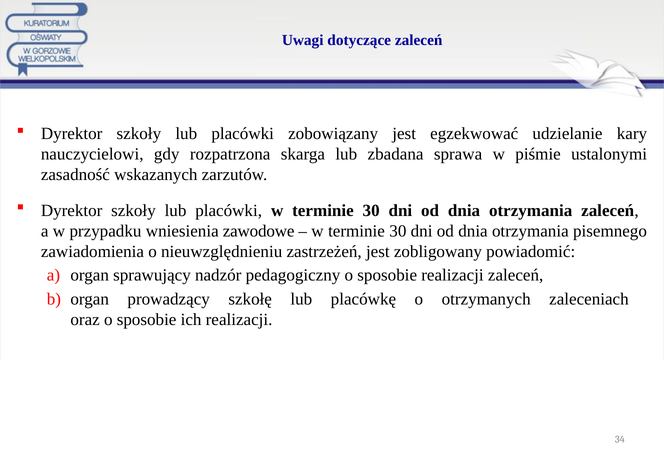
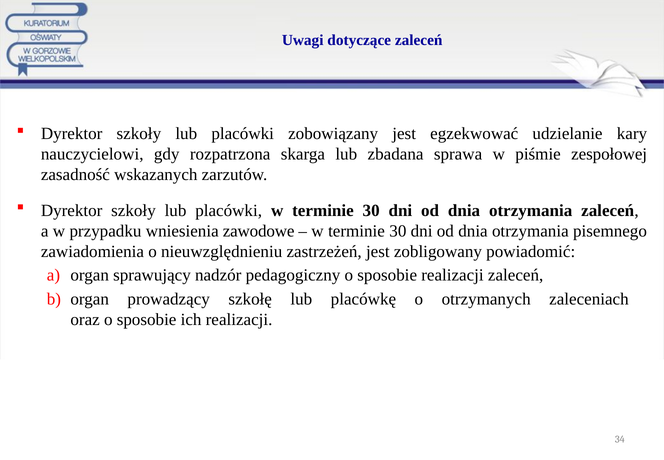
ustalonymi: ustalonymi -> zespołowej
